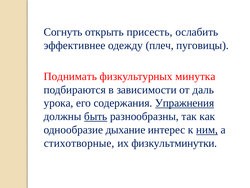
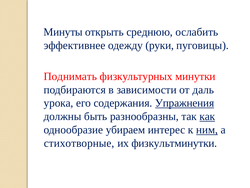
Согнуть: Согнуть -> Минуты
присесть: присесть -> среднюю
плеч: плеч -> руки
минутка: минутка -> минутки
быть underline: present -> none
как underline: none -> present
дыхание: дыхание -> убираем
